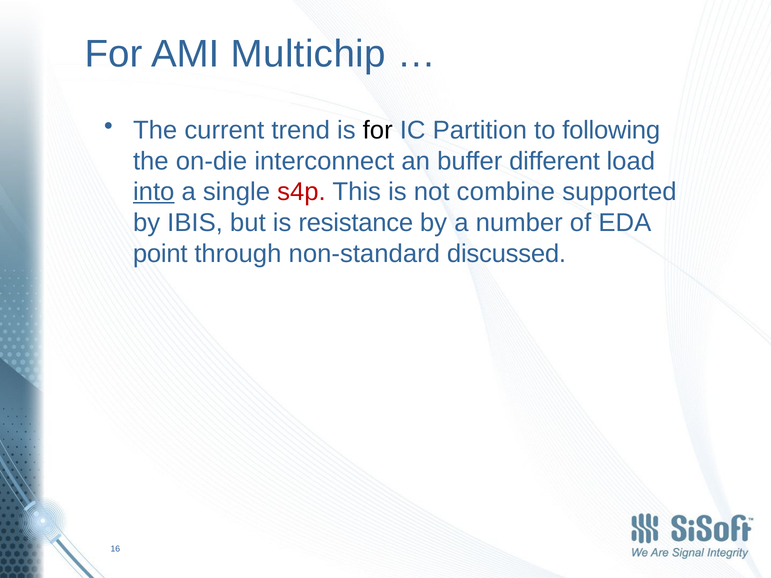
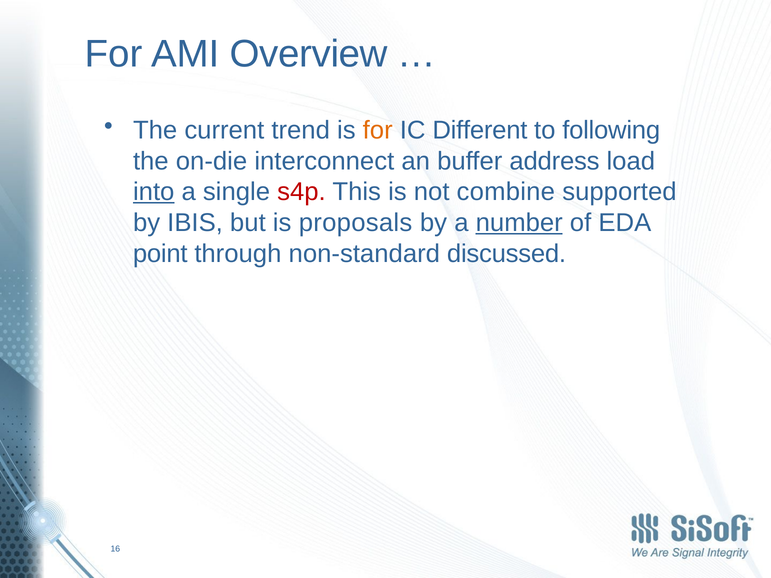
Multichip: Multichip -> Overview
for at (378, 130) colour: black -> orange
Partition: Partition -> Different
different: different -> address
resistance: resistance -> proposals
number underline: none -> present
